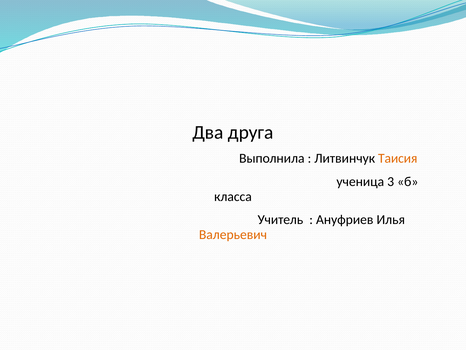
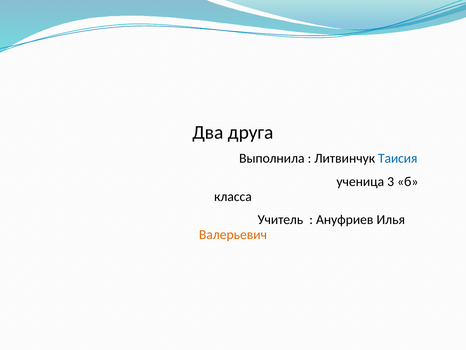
Таисия colour: orange -> blue
